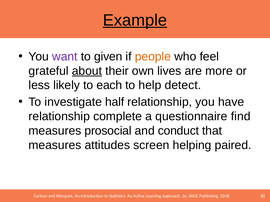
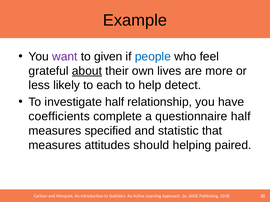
Example underline: present -> none
people colour: orange -> blue
relationship at (59, 117): relationship -> coefficients
questionnaire find: find -> half
prosocial: prosocial -> specified
conduct: conduct -> statistic
screen: screen -> should
